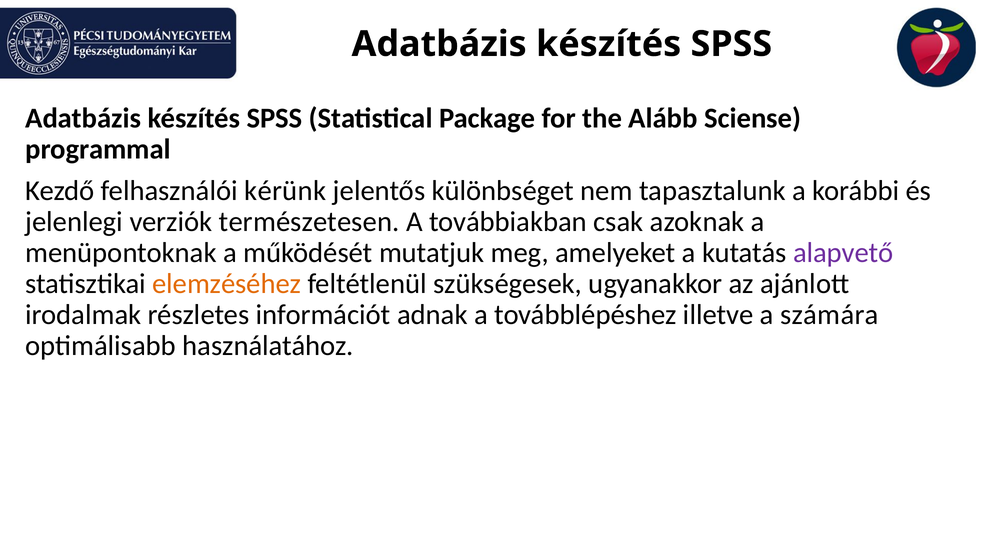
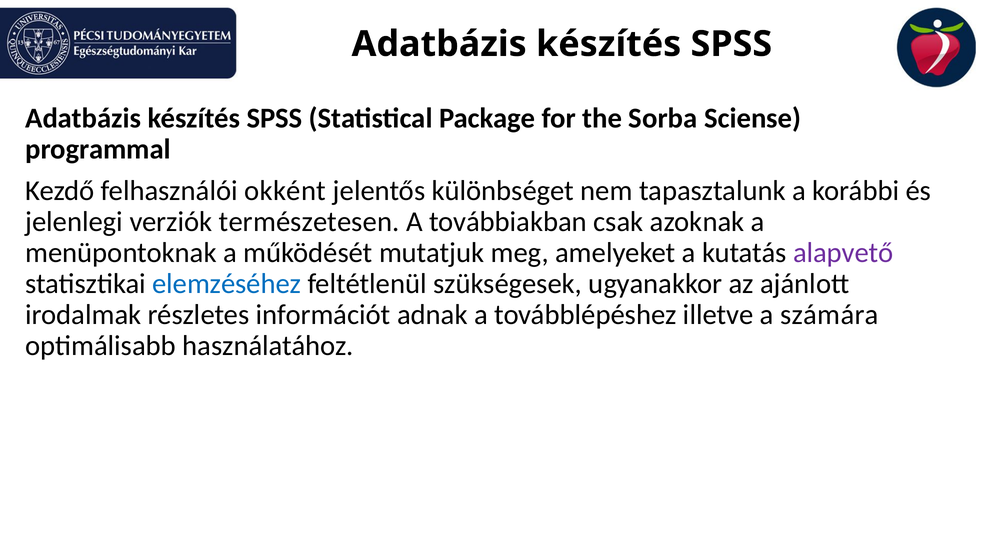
Alább: Alább -> Sorba
kérünk: kérünk -> okként
elemzéséhez colour: orange -> blue
